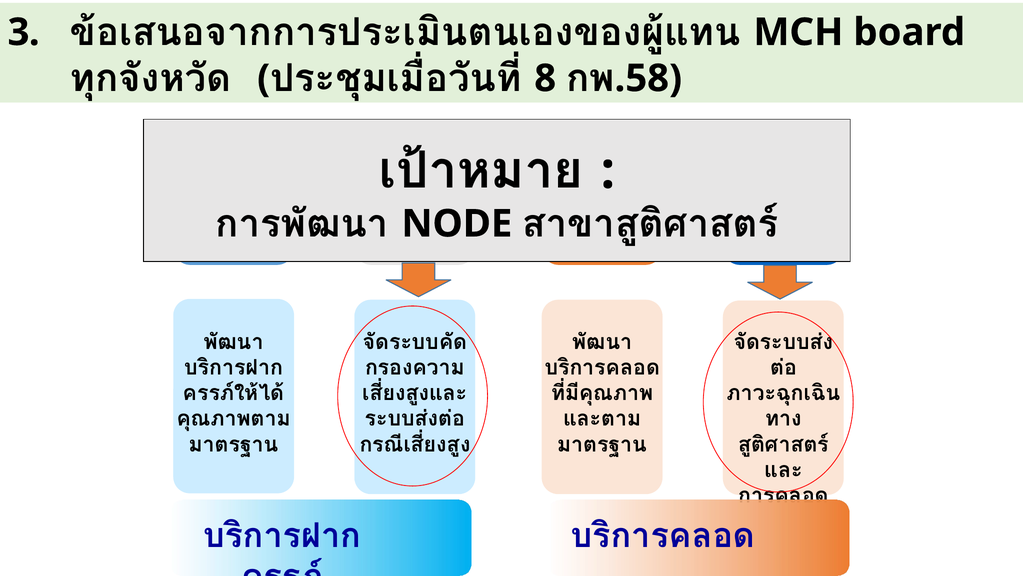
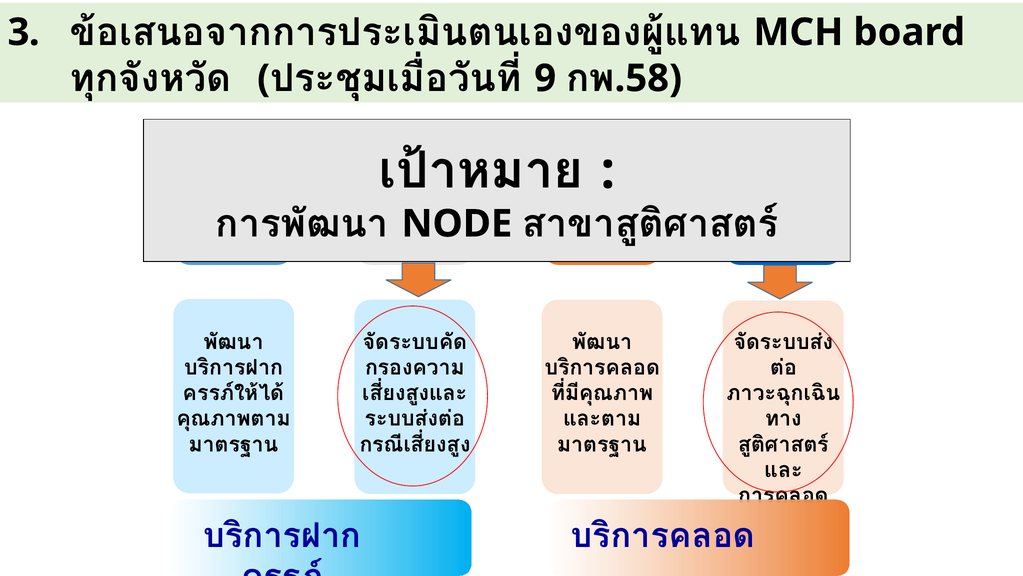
8: 8 -> 9
